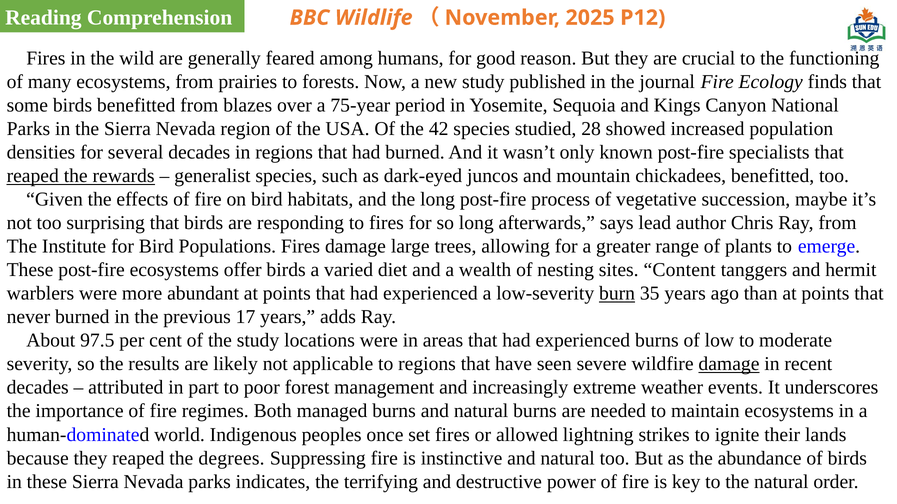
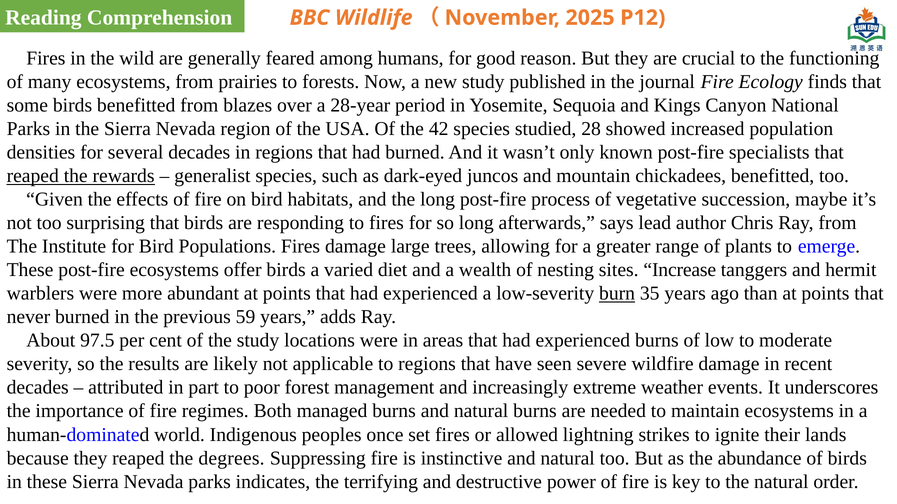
75-year: 75-year -> 28-year
Content: Content -> Increase
17: 17 -> 59
damage at (729, 364) underline: present -> none
